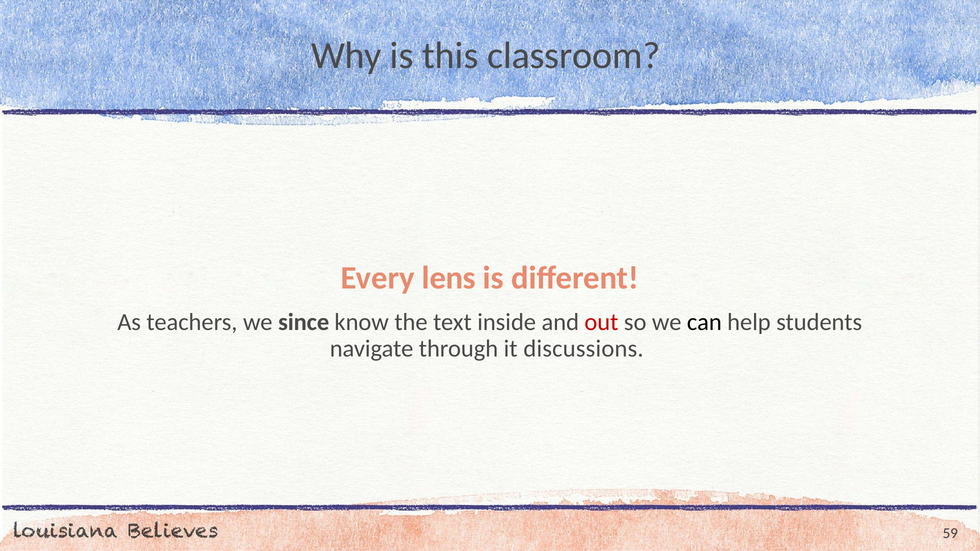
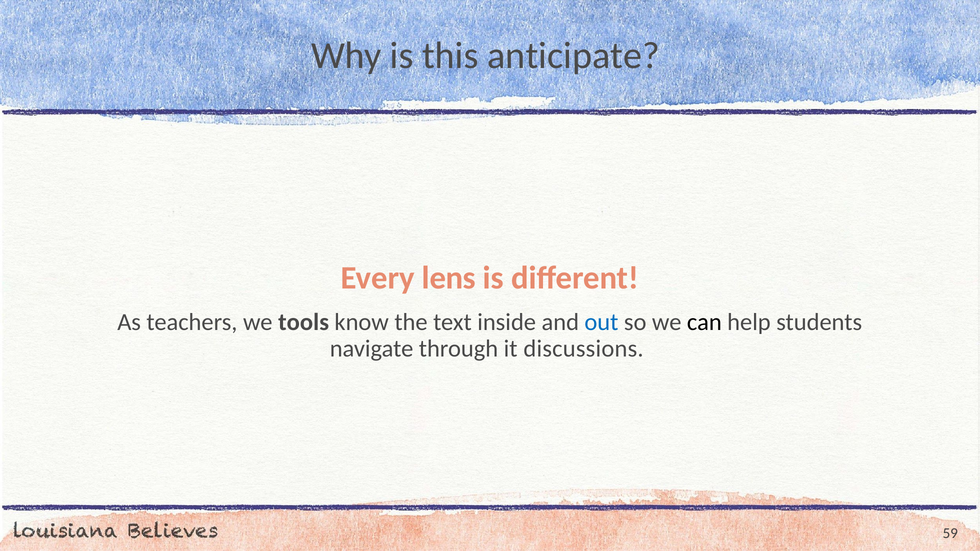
classroom: classroom -> anticipate
since: since -> tools
out colour: red -> blue
